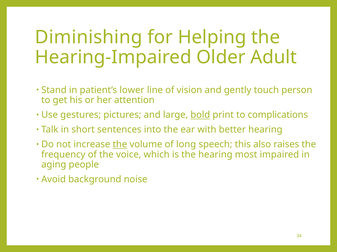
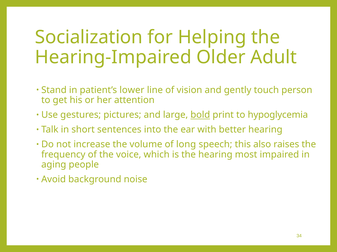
Diminishing: Diminishing -> Socialization
complications: complications -> hypoglycemia
the at (120, 145) underline: present -> none
